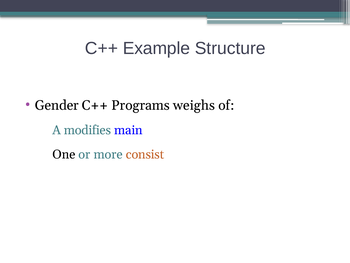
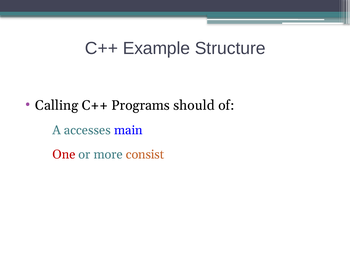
Gender: Gender -> Calling
weighs: weighs -> should
modifies: modifies -> accesses
One colour: black -> red
